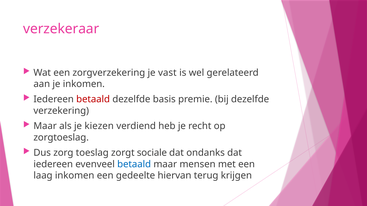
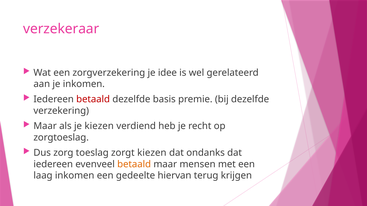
vast: vast -> idee
zorgt sociale: sociale -> kiezen
betaald at (134, 164) colour: blue -> orange
